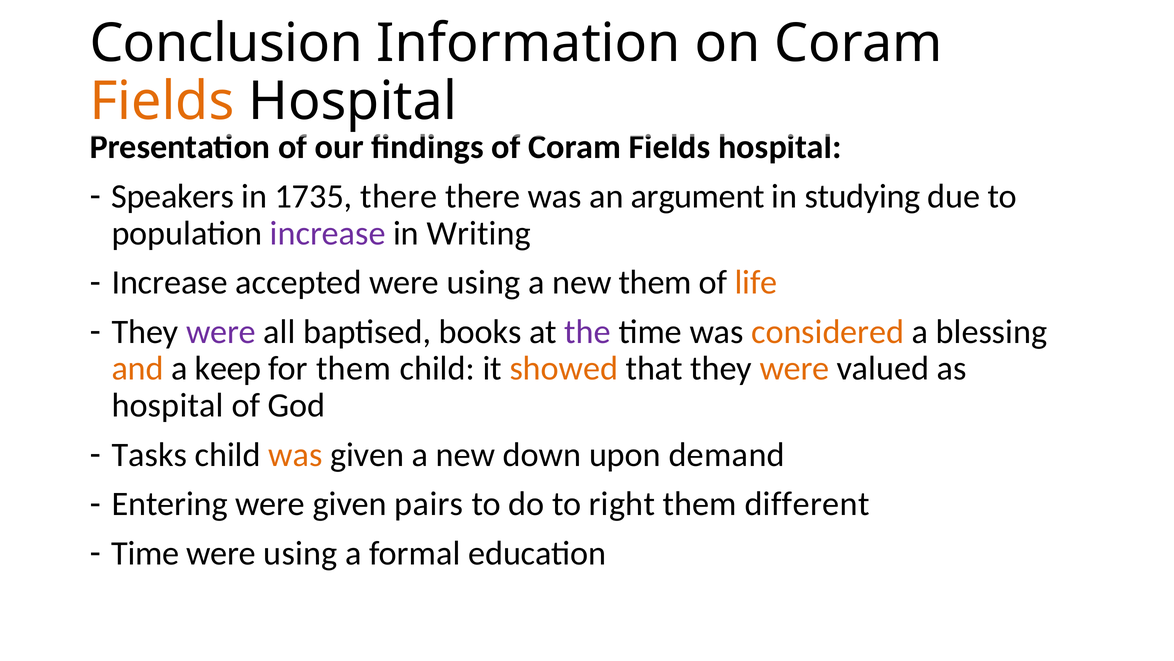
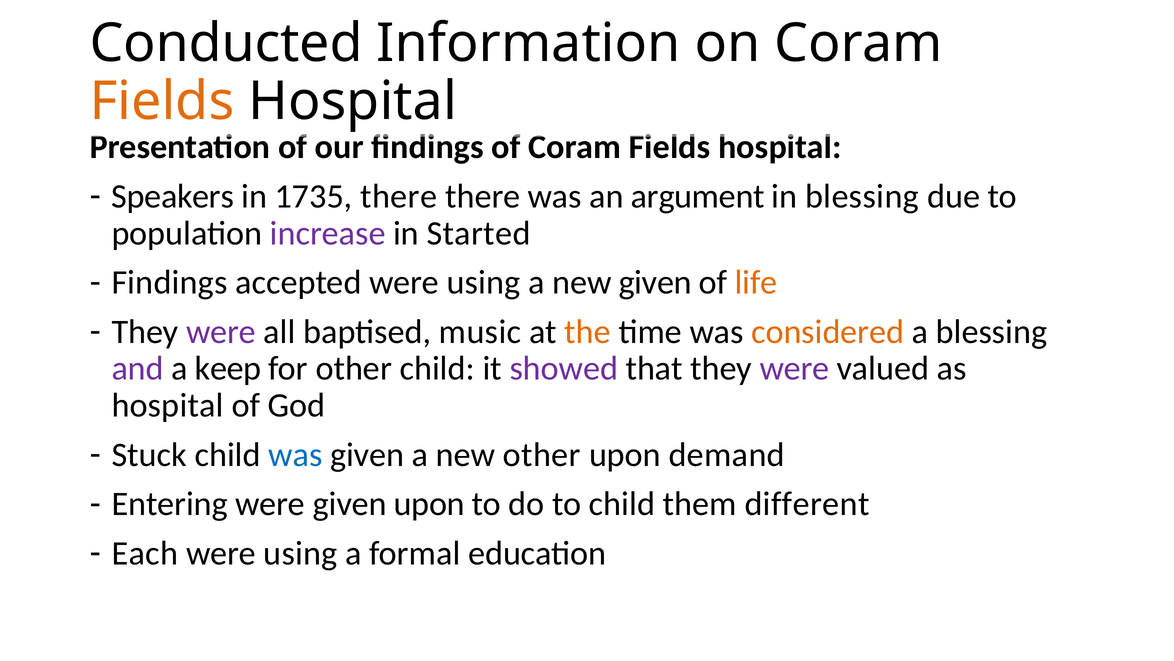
Conclusion: Conclusion -> Conducted
in studying: studying -> blessing
Writing: Writing -> Started
Increase at (170, 282): Increase -> Findings
new them: them -> given
books: books -> music
the colour: purple -> orange
and colour: orange -> purple
for them: them -> other
showed colour: orange -> purple
were at (795, 368) colour: orange -> purple
Tasks: Tasks -> Stuck
was at (295, 454) colour: orange -> blue
new down: down -> other
given pairs: pairs -> upon
to right: right -> child
Time at (145, 553): Time -> Each
